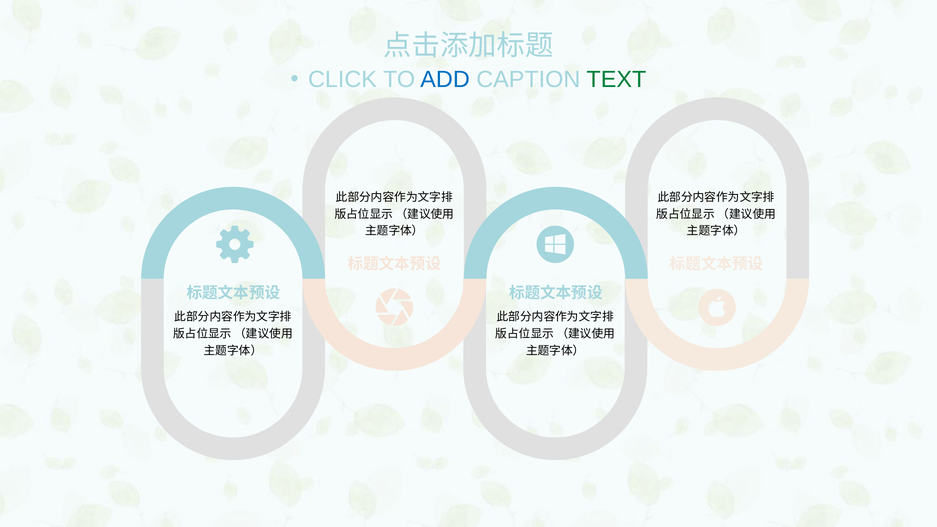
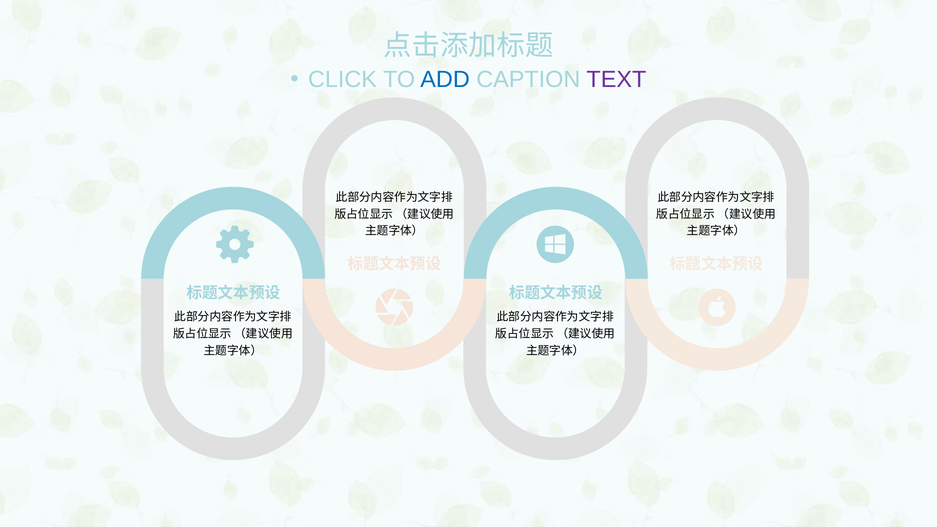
TEXT colour: green -> purple
